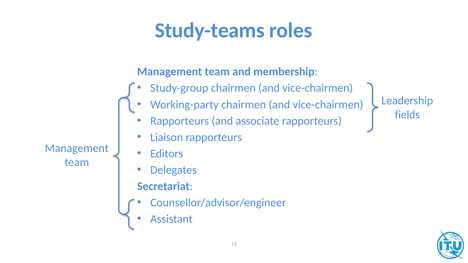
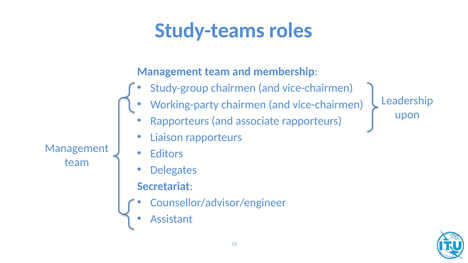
fields: fields -> upon
